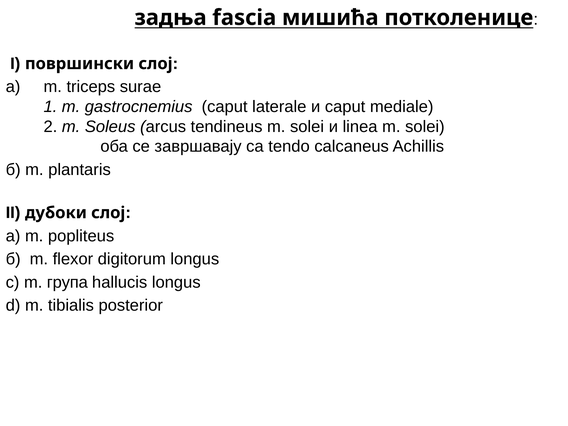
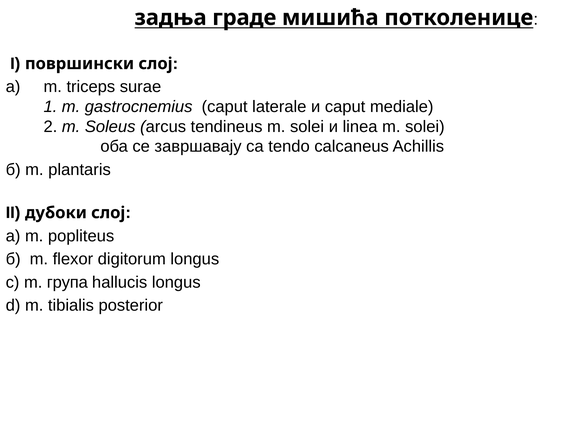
fascia: fascia -> граде
